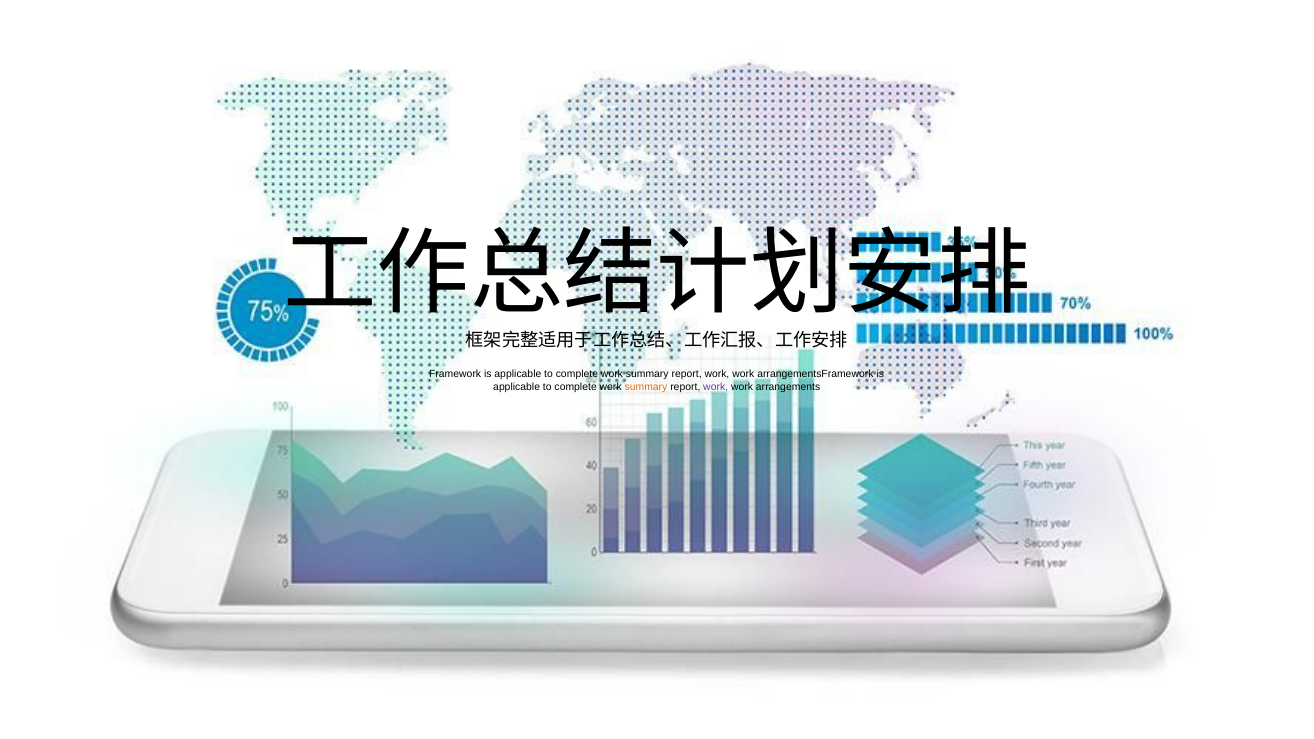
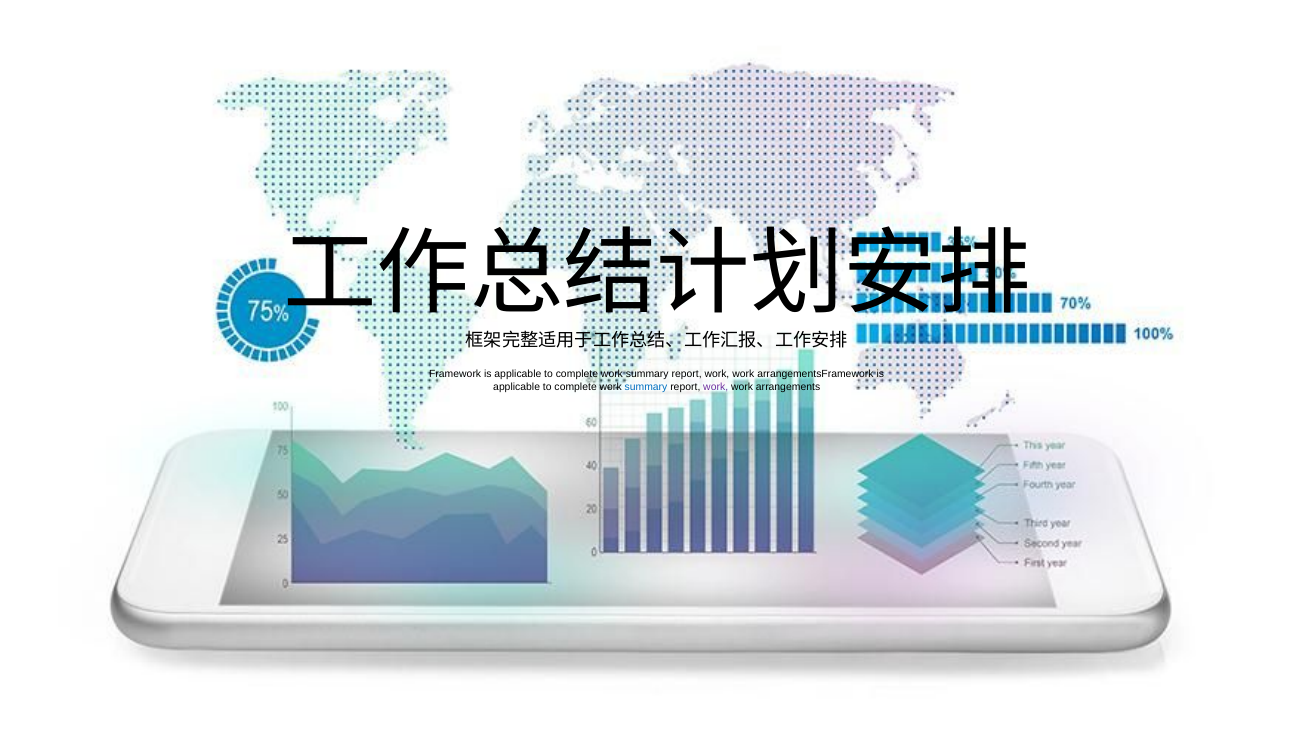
summary at (646, 387) colour: orange -> blue
